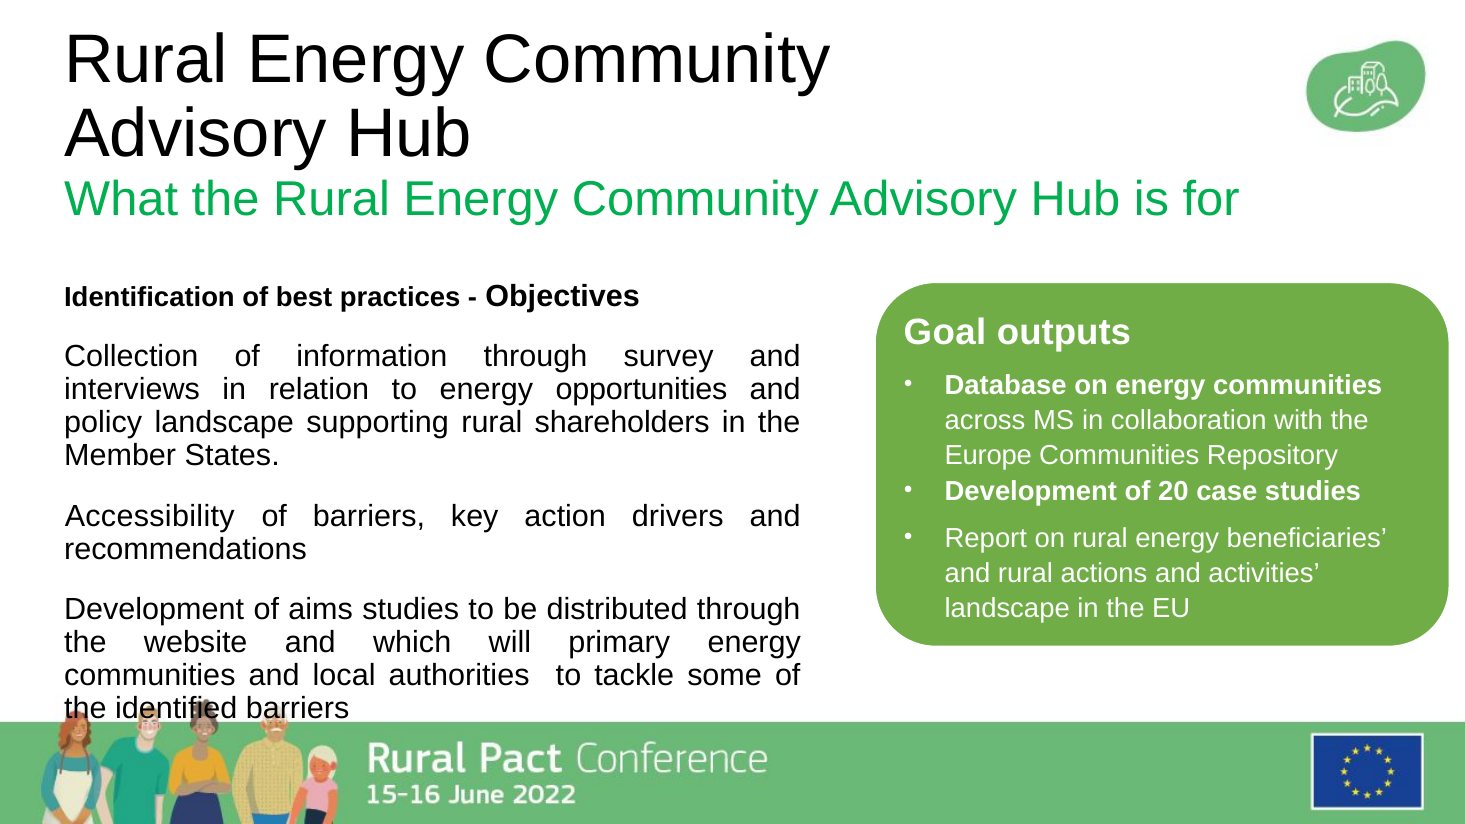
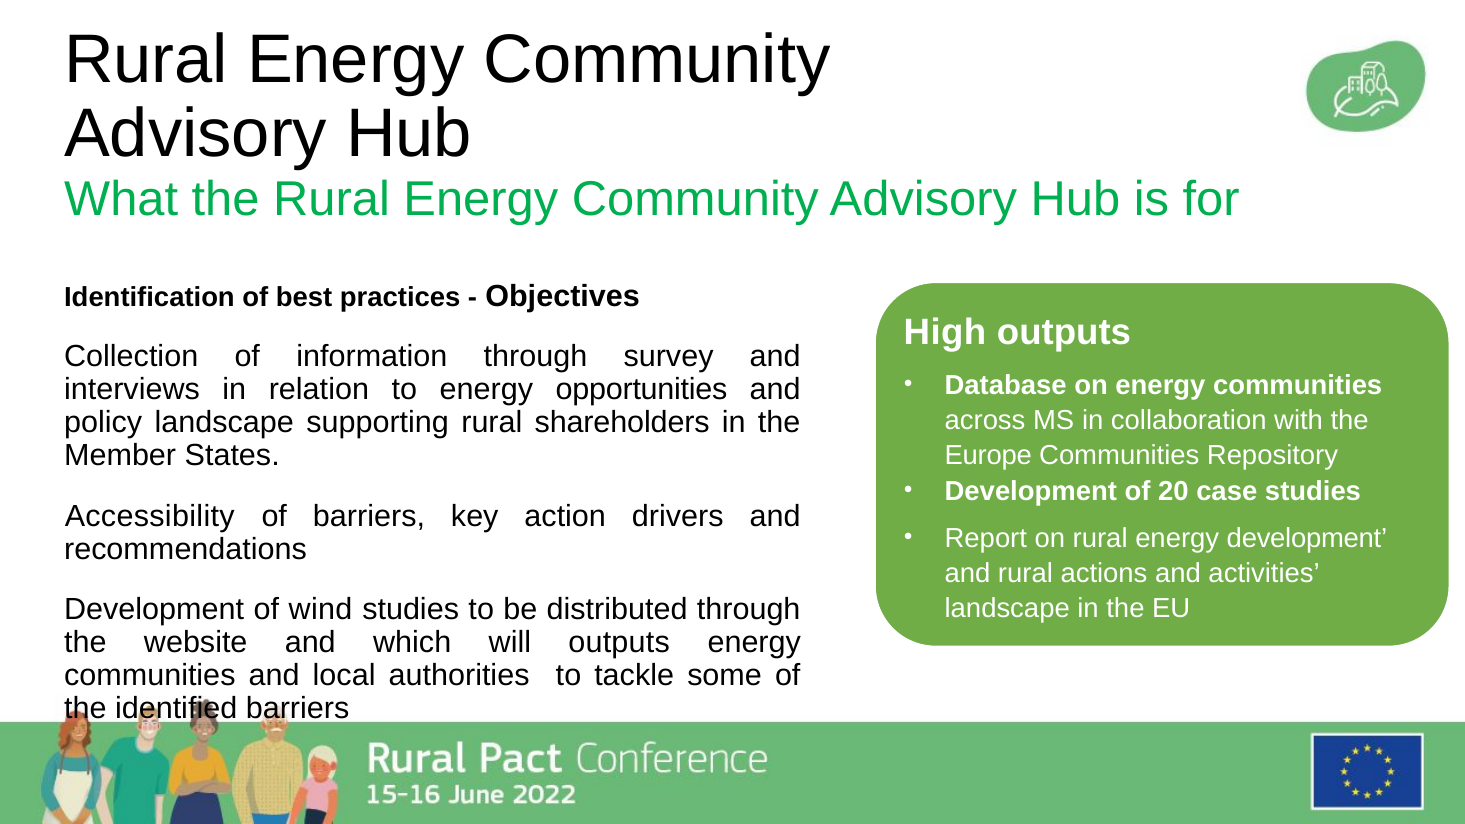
Goal: Goal -> High
energy beneficiaries: beneficiaries -> development
aims: aims -> wind
will primary: primary -> outputs
